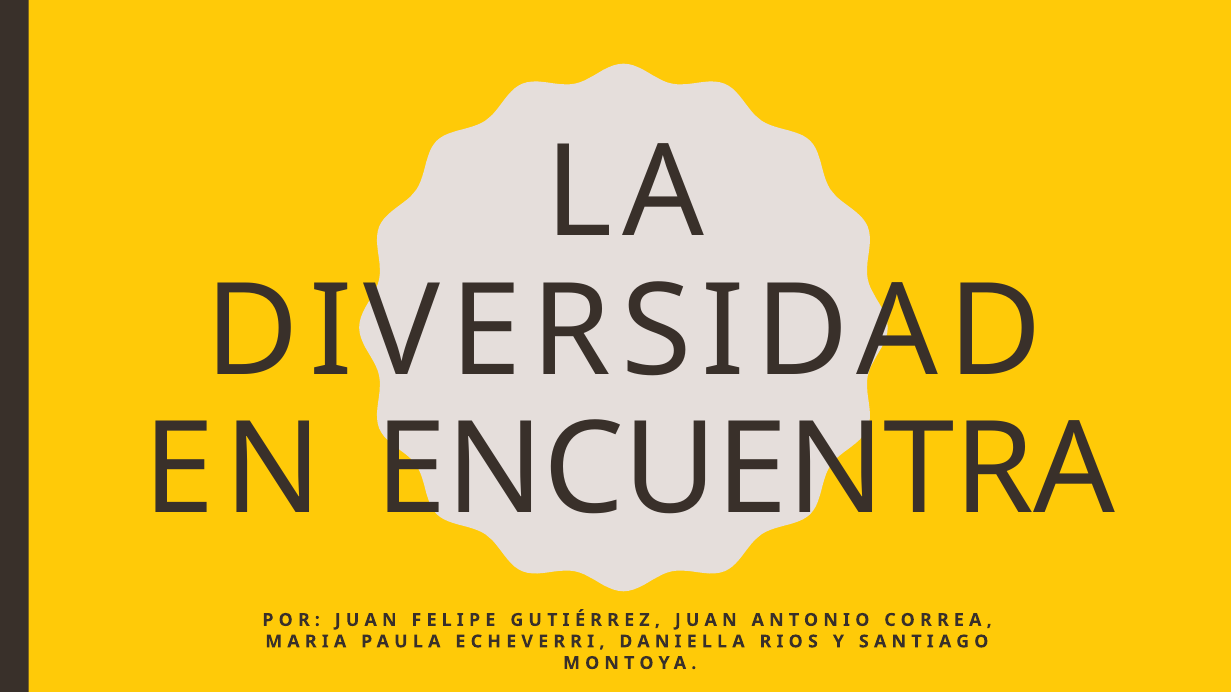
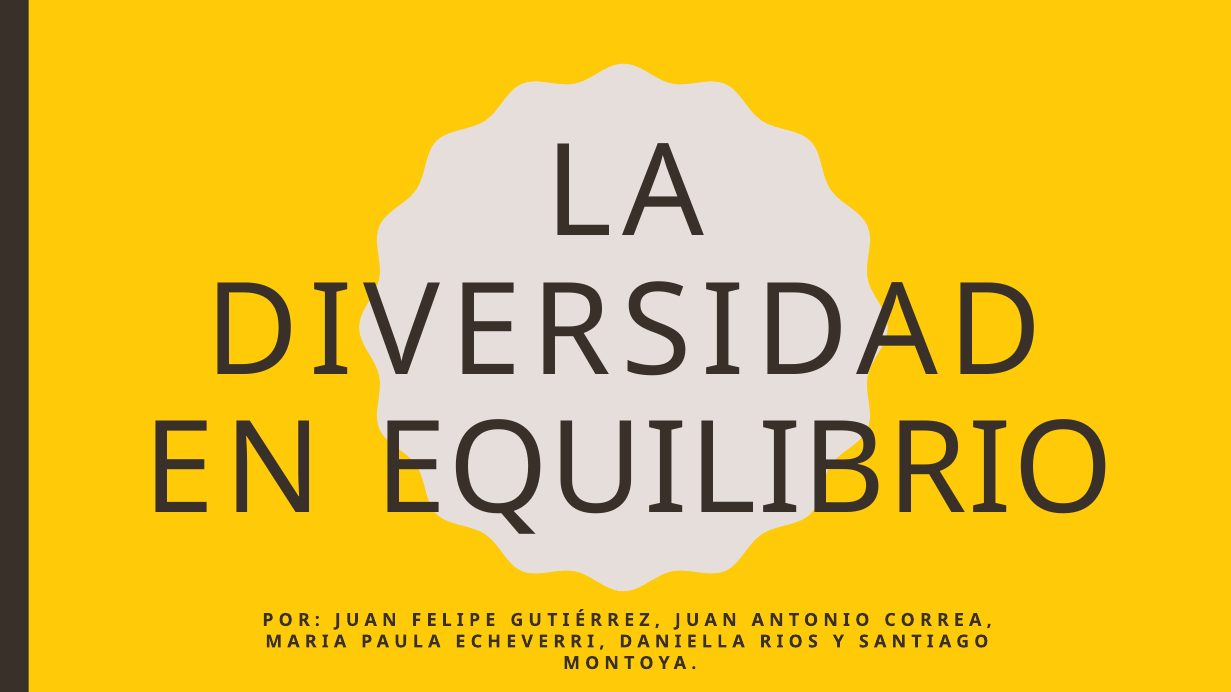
ENCUENTRA: ENCUENTRA -> EQUILIBRIO
